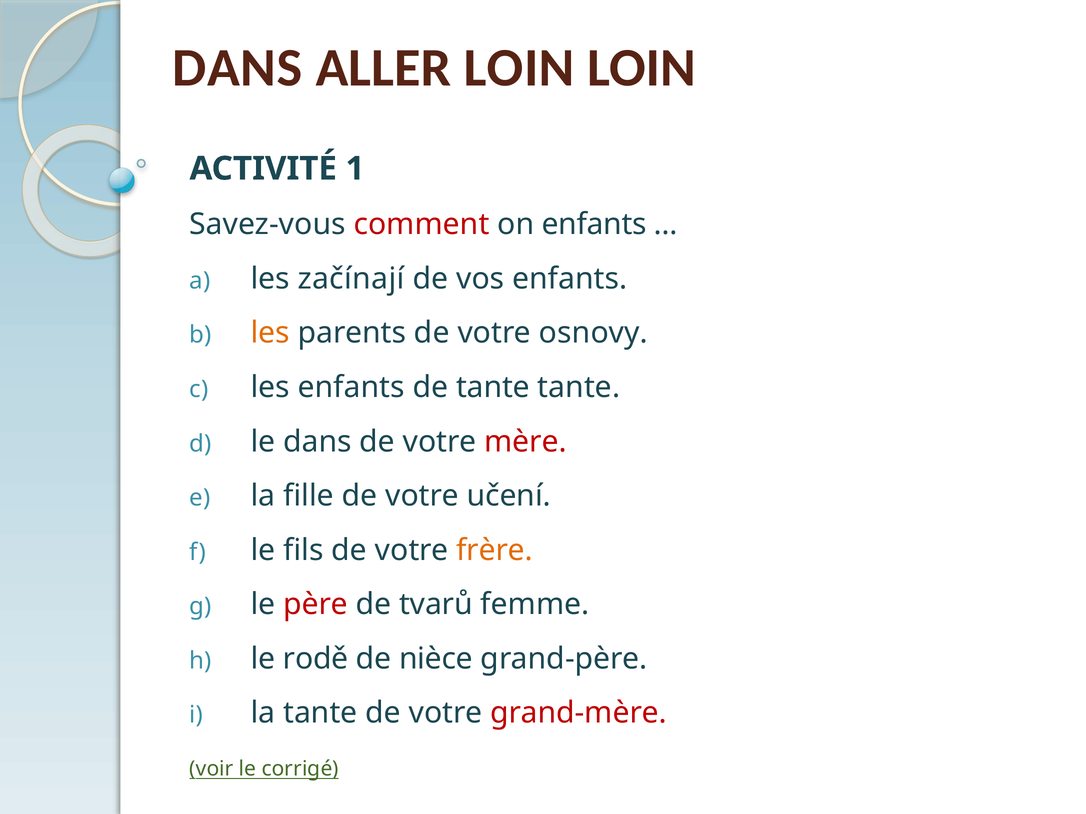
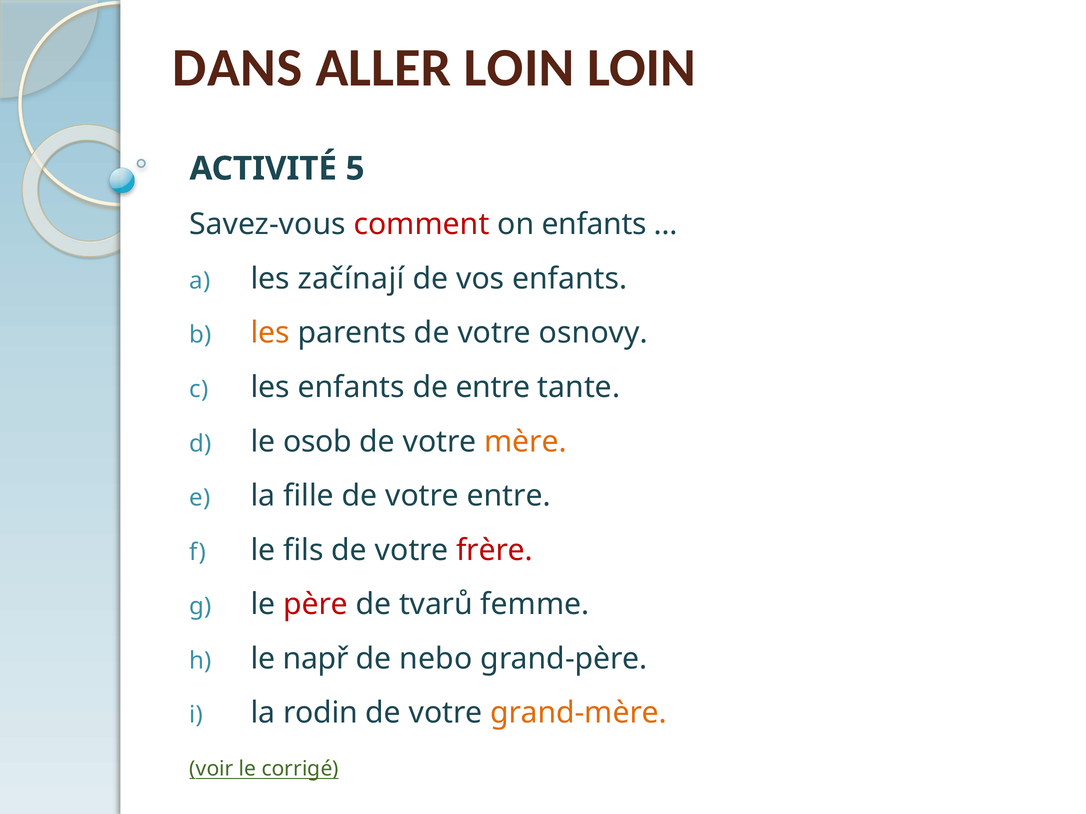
1: 1 -> 5
de tante: tante -> entre
le dans: dans -> osob
mère colour: red -> orange
votre učení: učení -> entre
frère colour: orange -> red
rodě: rodě -> např
nièce: nièce -> nebo
la tante: tante -> rodin
grand-mère colour: red -> orange
